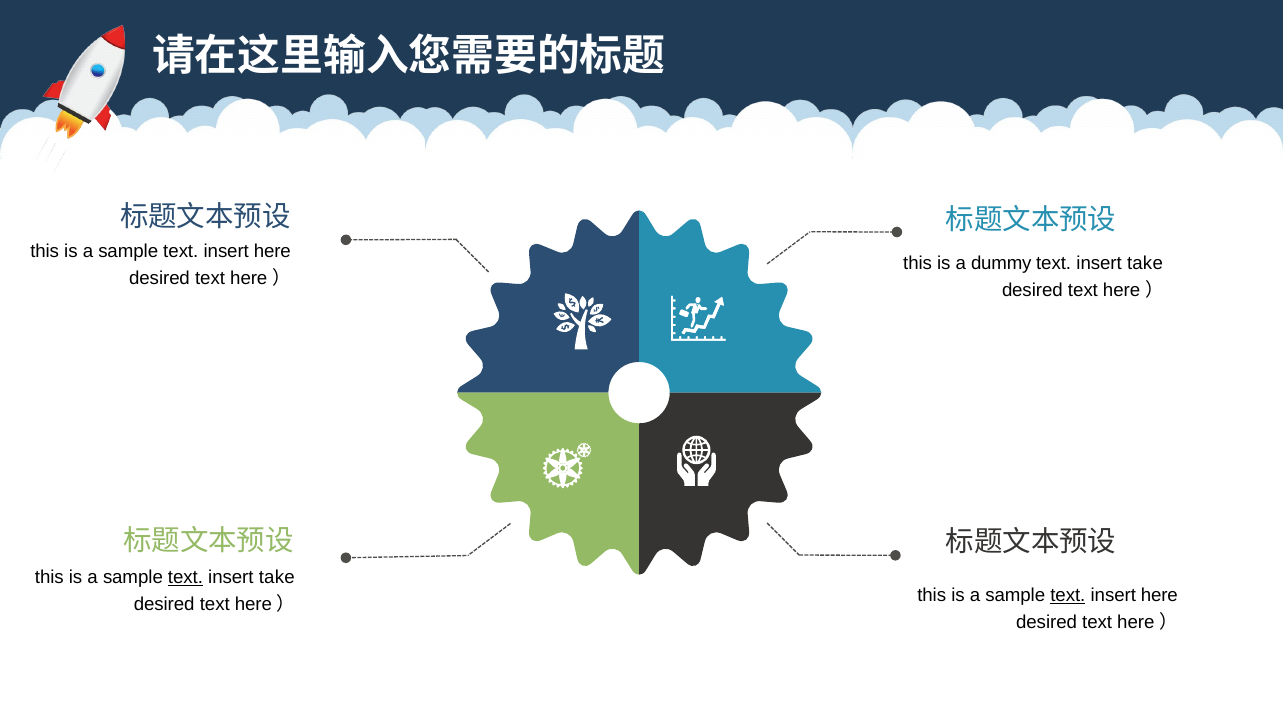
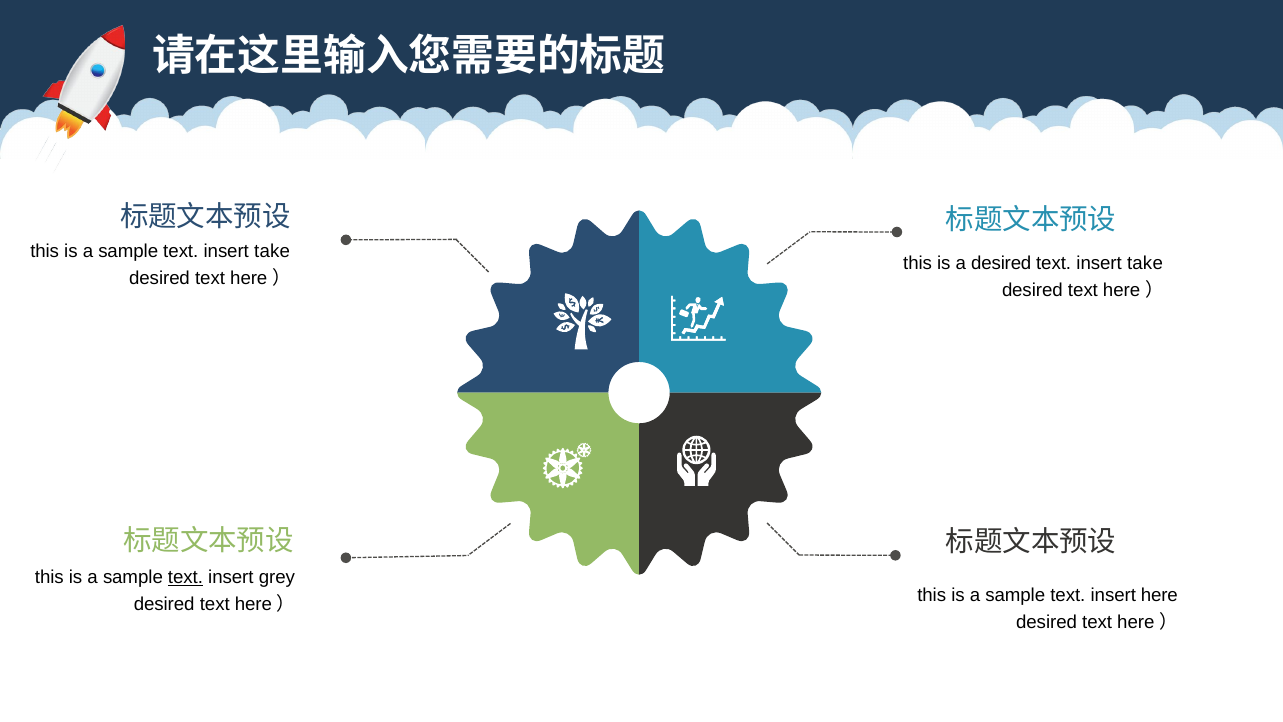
here at (272, 251): here -> take
a dummy: dummy -> desired
take at (277, 577): take -> grey
text at (1068, 595) underline: present -> none
